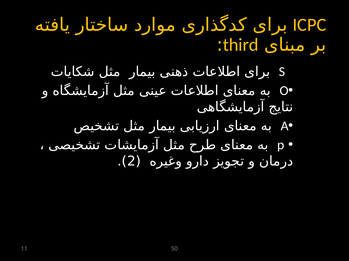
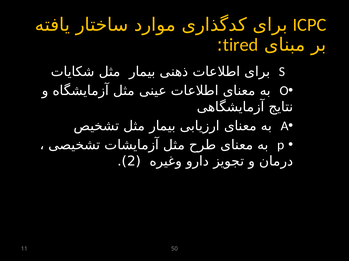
third: third -> tired
